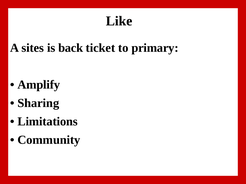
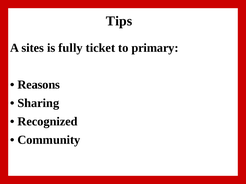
Like: Like -> Tips
back: back -> fully
Amplify: Amplify -> Reasons
Limitations: Limitations -> Recognized
